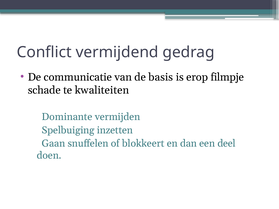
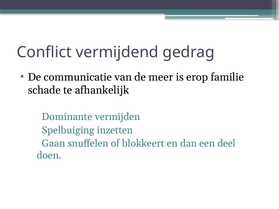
basis: basis -> meer
filmpje: filmpje -> familie
kwaliteiten: kwaliteiten -> afhankelijk
